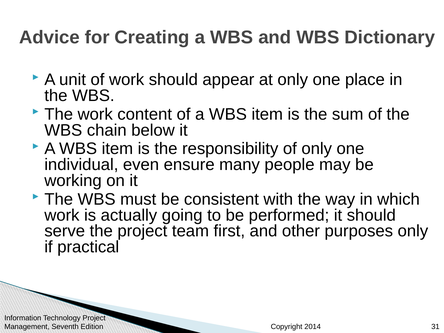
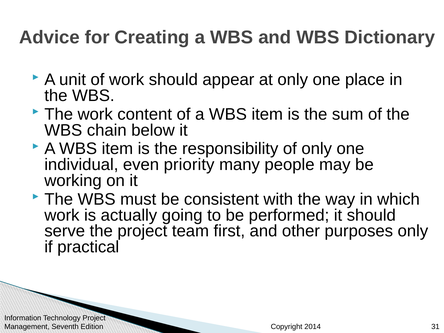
ensure: ensure -> priority
